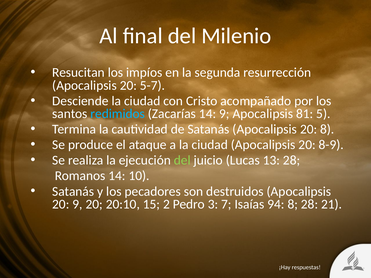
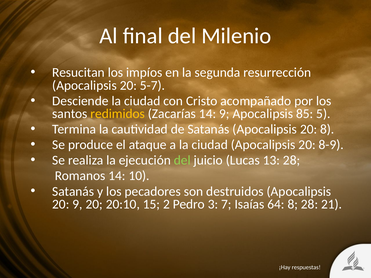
redimidos colour: light blue -> yellow
81: 81 -> 85
94: 94 -> 64
